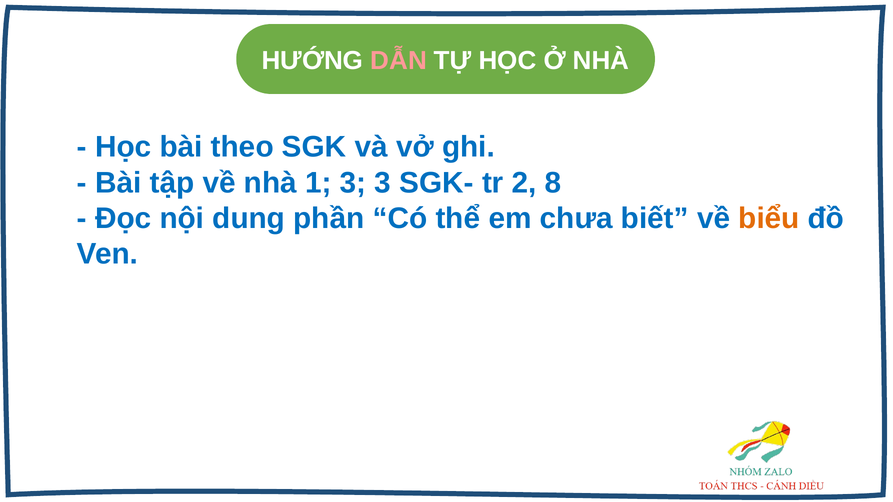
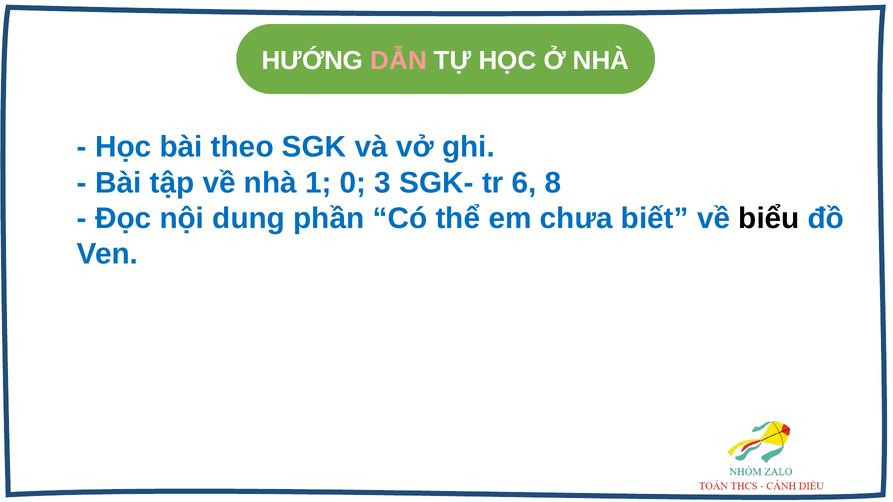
1 3: 3 -> 0
2: 2 -> 6
biểu colour: orange -> black
